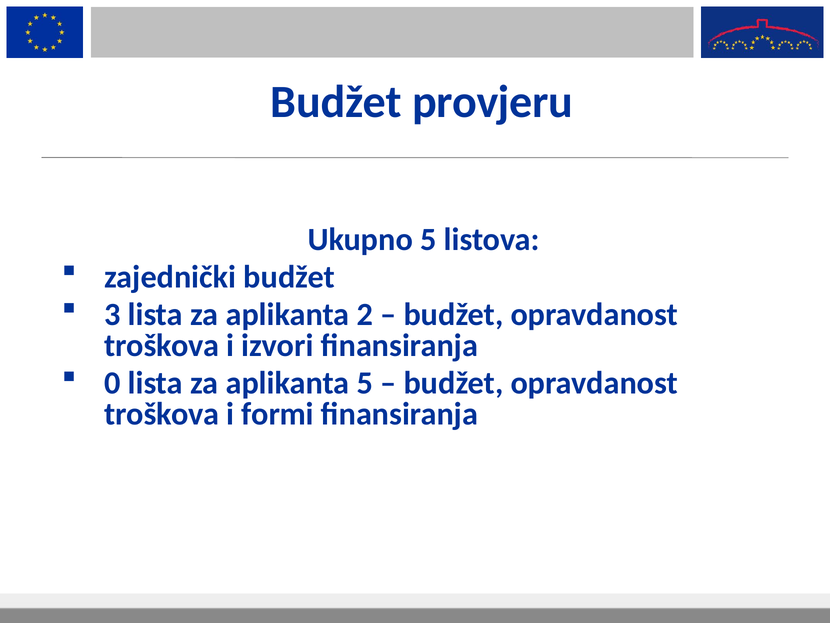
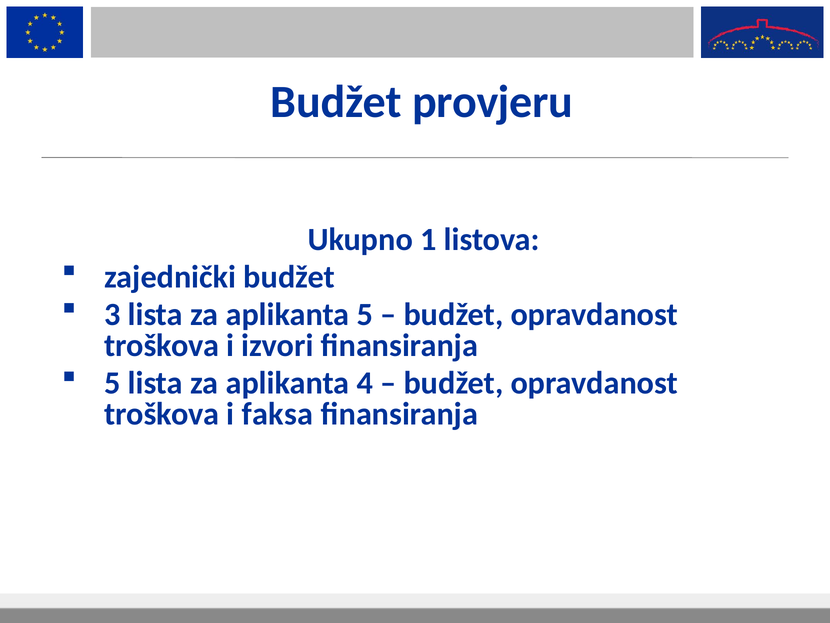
Ukupno 5: 5 -> 1
aplikanta 2: 2 -> 5
0 at (112, 383): 0 -> 5
aplikanta 5: 5 -> 4
formi: formi -> faksa
